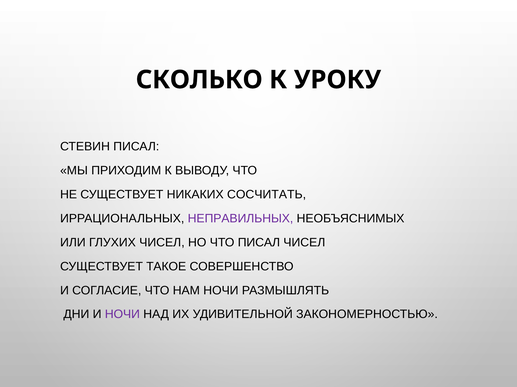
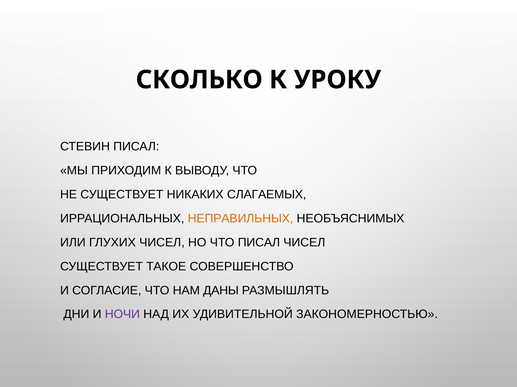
СОСЧИТАТЬ: СОСЧИТАТЬ -> СЛАГАЕМЫХ
НЕПРАВИЛЬНЫХ colour: purple -> orange
НАМ НОЧИ: НОЧИ -> ДАНЫ
